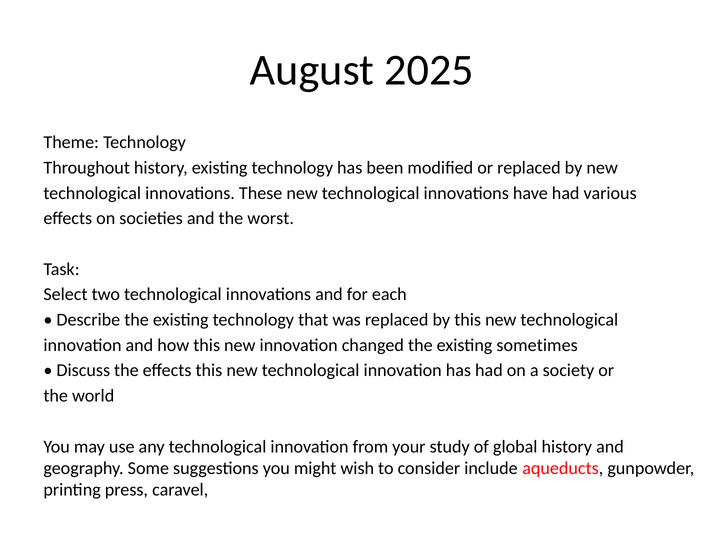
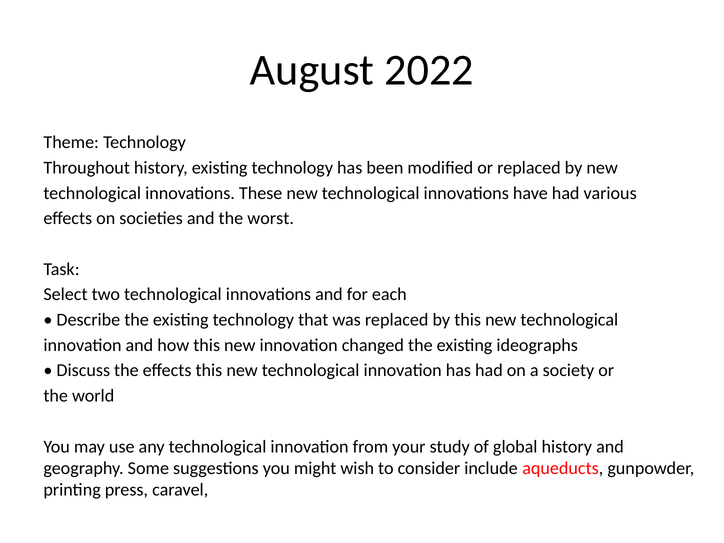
2025: 2025 -> 2022
sometimes: sometimes -> ideographs
